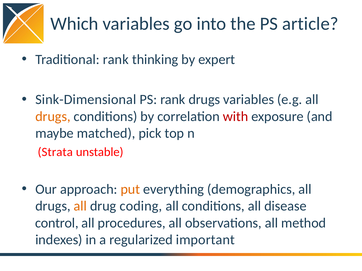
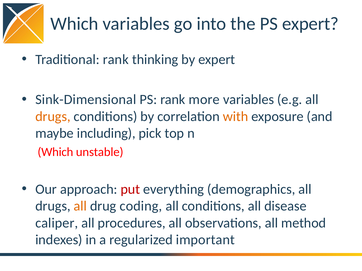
PS article: article -> expert
rank drugs: drugs -> more
with colour: red -> orange
matched: matched -> including
Strata at (55, 152): Strata -> Which
put colour: orange -> red
control: control -> caliper
